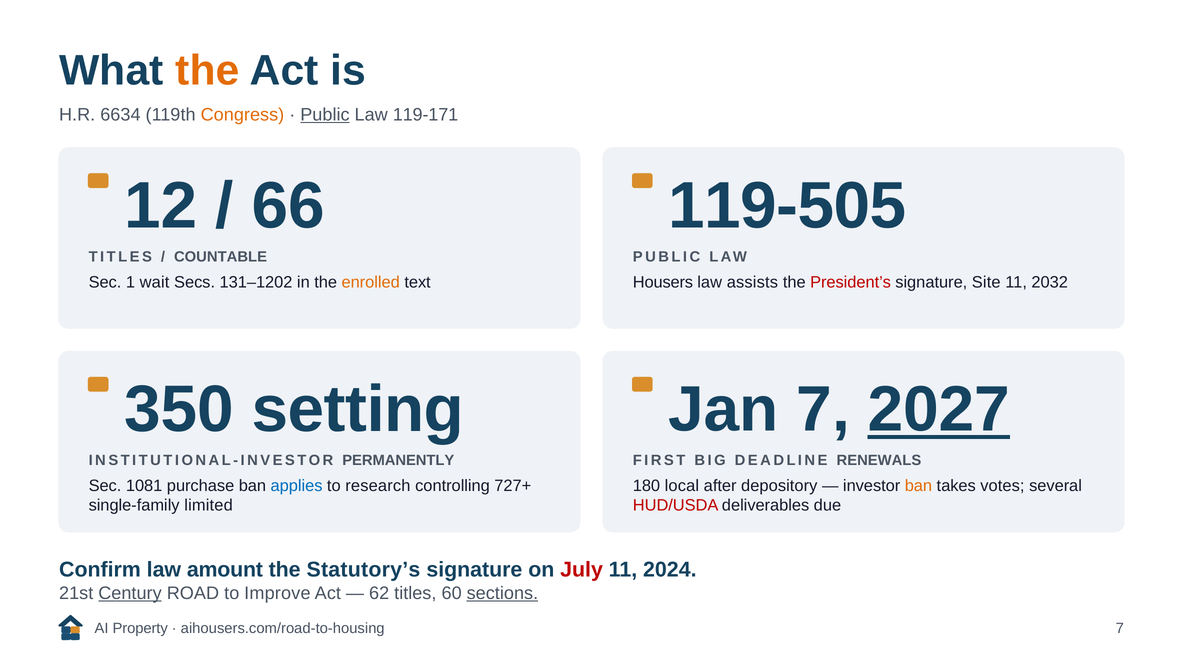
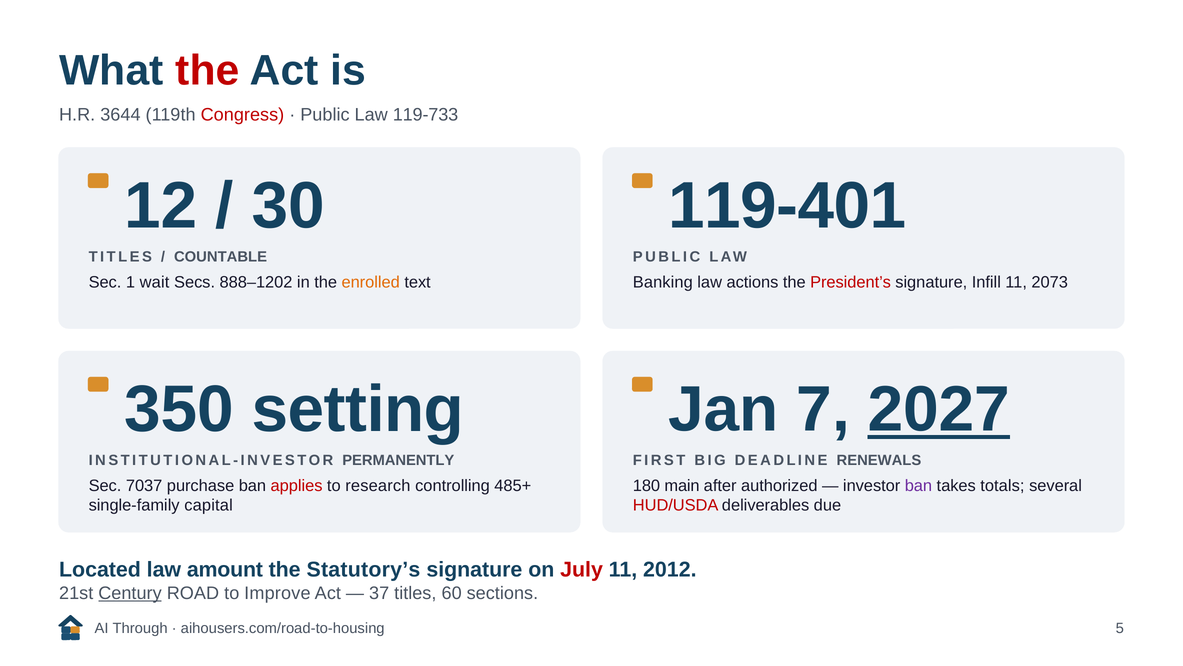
the at (207, 70) colour: orange -> red
6634: 6634 -> 3644
Congress colour: orange -> red
Public at (325, 115) underline: present -> none
119-171: 119-171 -> 119-733
66: 66 -> 30
119-505: 119-505 -> 119-401
131–1202: 131–1202 -> 888–1202
Housers: Housers -> Banking
assists: assists -> actions
Site: Site -> Infill
2032: 2032 -> 2073
1081: 1081 -> 7037
applies colour: blue -> red
727+: 727+ -> 485+
local: local -> main
depository: depository -> authorized
ban at (918, 485) colour: orange -> purple
votes: votes -> totals
limited: limited -> capital
Confirm: Confirm -> Located
2024: 2024 -> 2012
62: 62 -> 37
sections underline: present -> none
Property: Property -> Through
aihousers.com/road-to-housing 7: 7 -> 5
